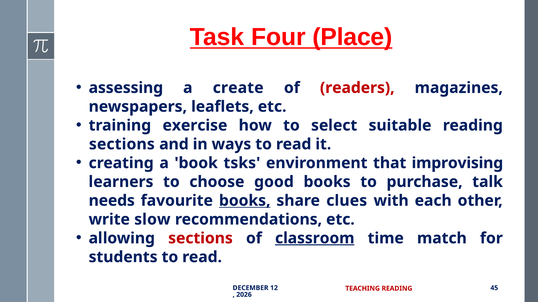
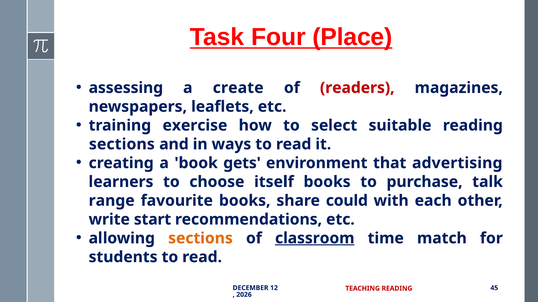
tsks: tsks -> gets
improvising: improvising -> advertising
good: good -> itself
needs: needs -> range
books at (245, 201) underline: present -> none
clues: clues -> could
slow: slow -> start
sections at (200, 239) colour: red -> orange
